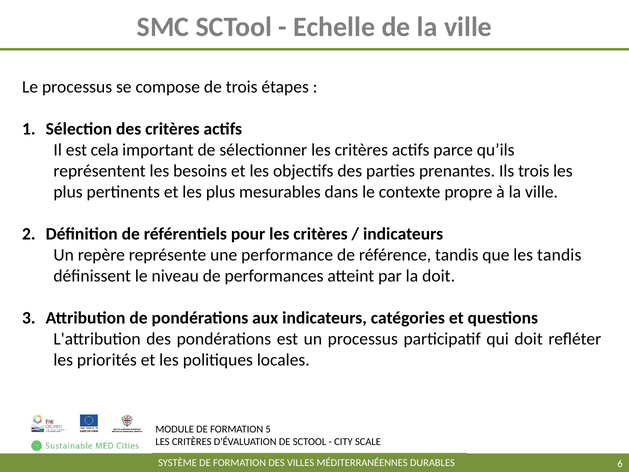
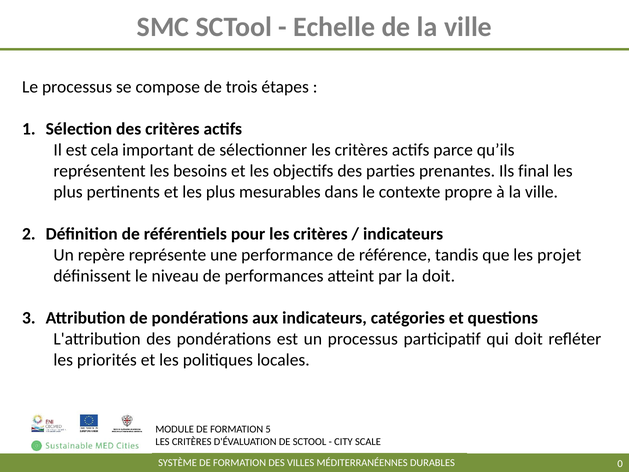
Ils trois: trois -> final
les tandis: tandis -> projet
6: 6 -> 0
